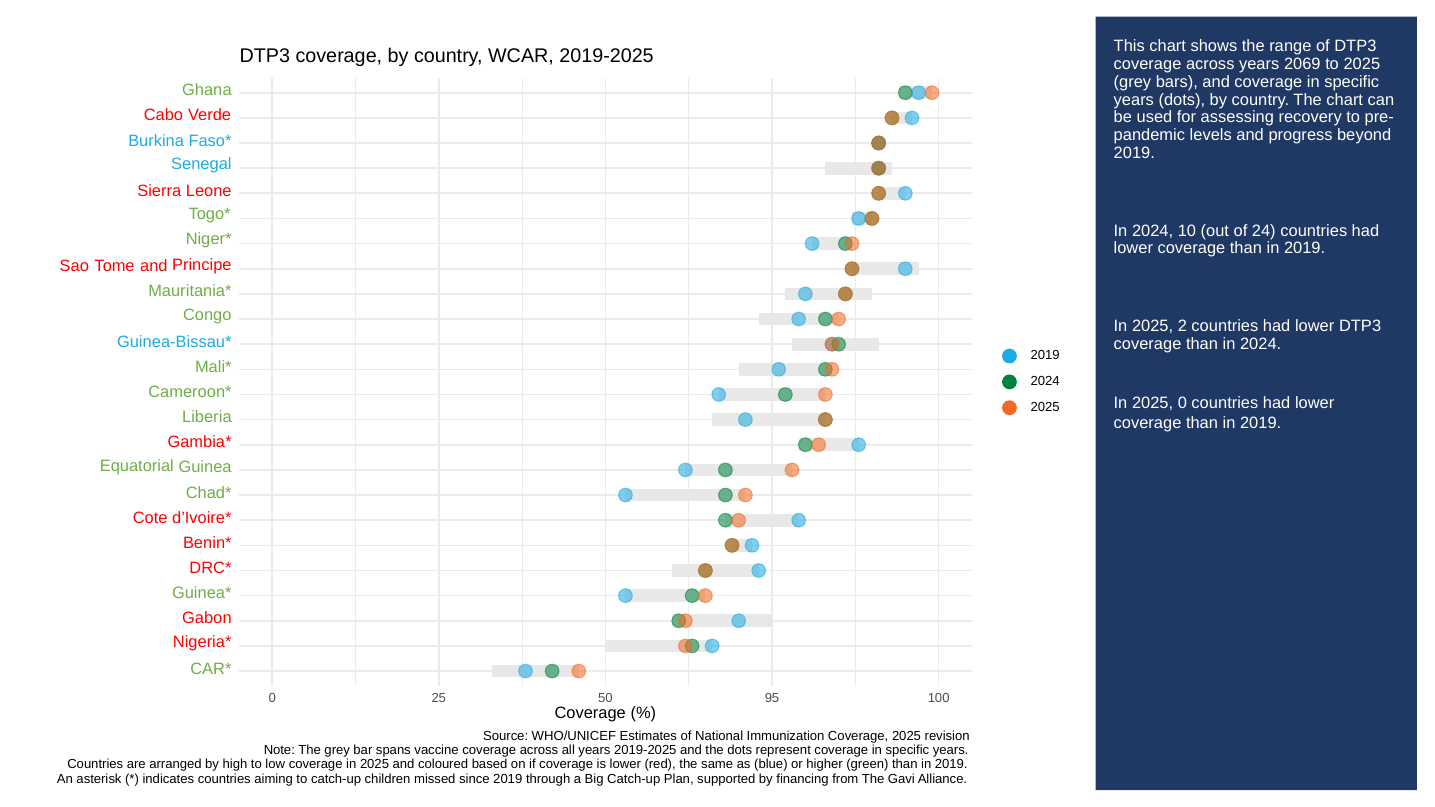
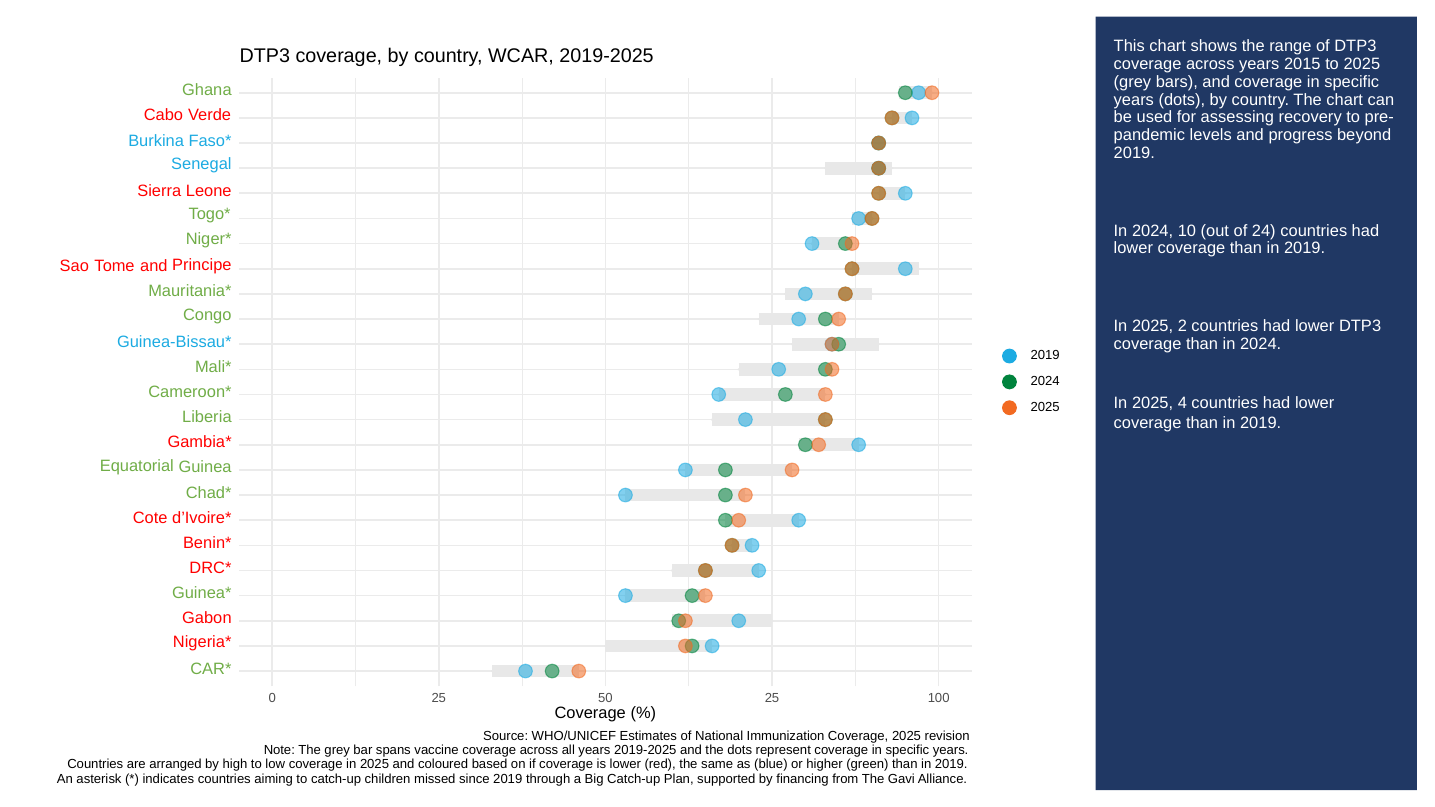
2069: 2069 -> 2015
2025 0: 0 -> 4
50 95: 95 -> 25
